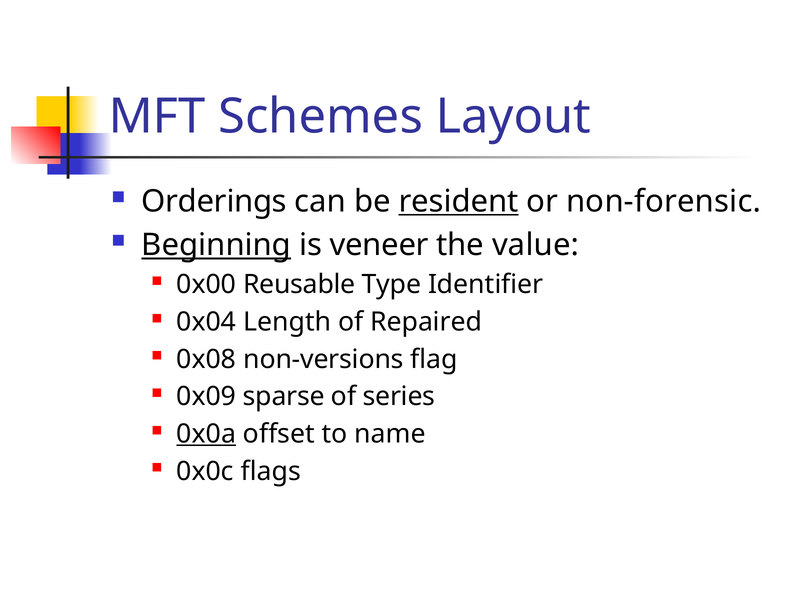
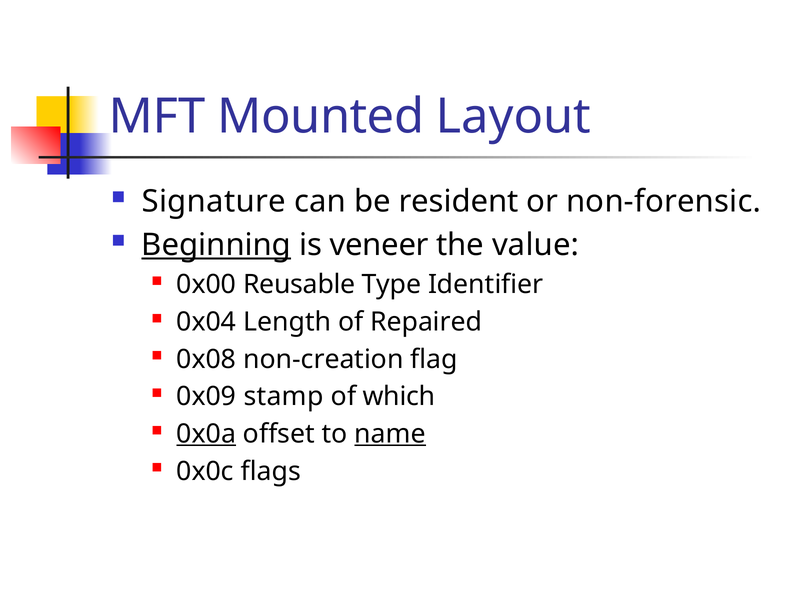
Schemes: Schemes -> Mounted
Orderings: Orderings -> Signature
resident underline: present -> none
non-versions: non-versions -> non-creation
sparse: sparse -> stamp
series: series -> which
name underline: none -> present
